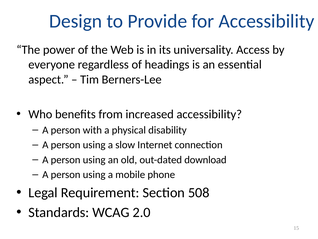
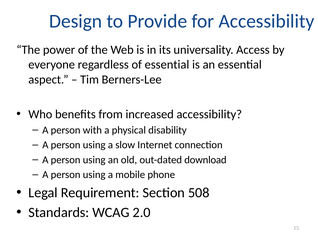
of headings: headings -> essential
